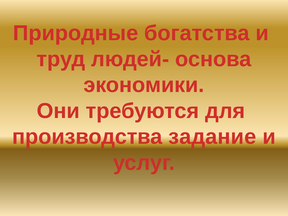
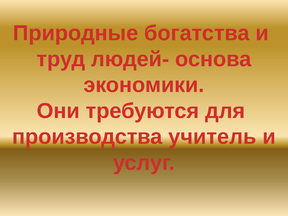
задание: задание -> учитель
